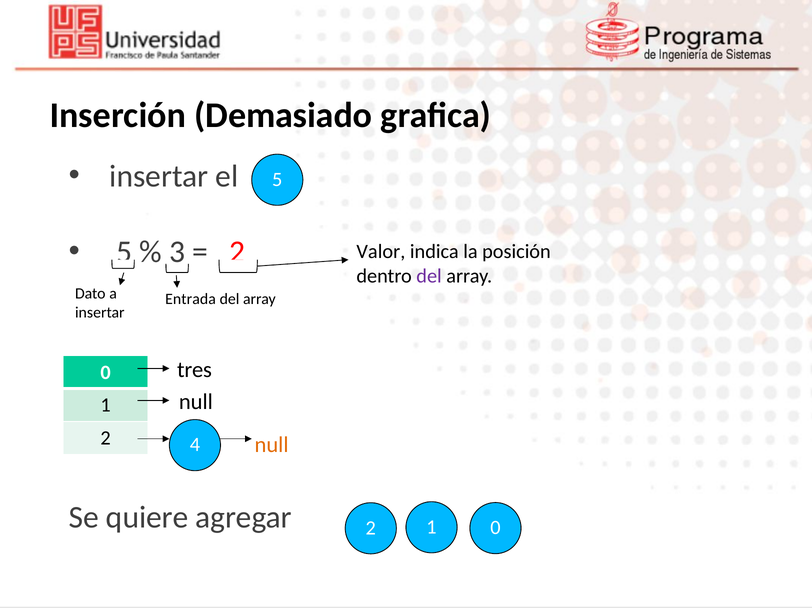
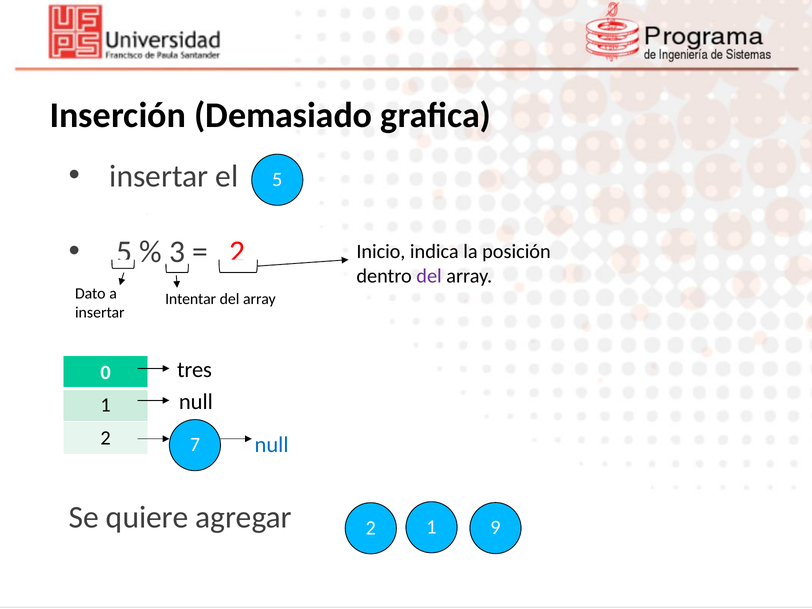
Valor: Valor -> Inicio
Entrada: Entrada -> Intentar
4: 4 -> 7
null at (272, 445) colour: orange -> blue
1 0: 0 -> 9
